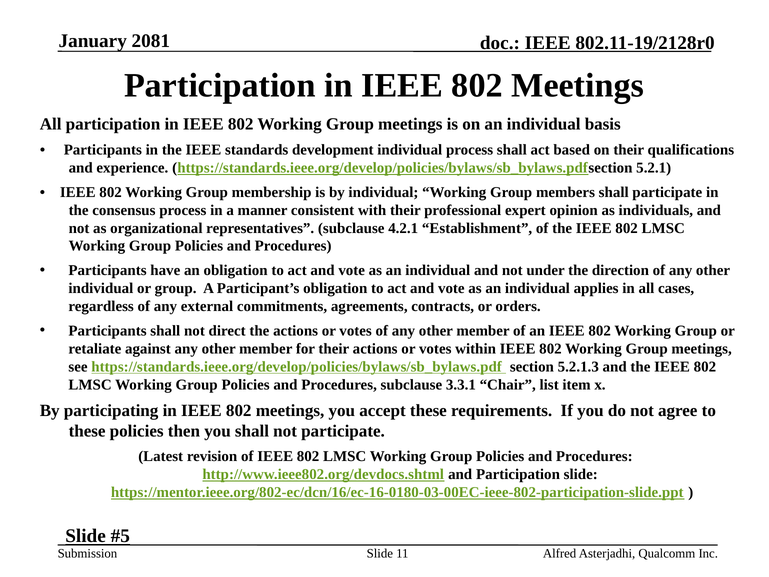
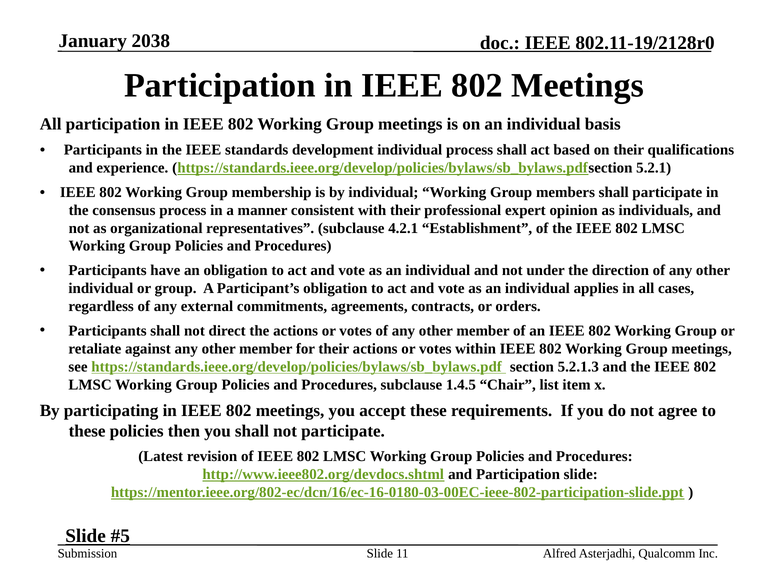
2081: 2081 -> 2038
3.3.1: 3.3.1 -> 1.4.5
